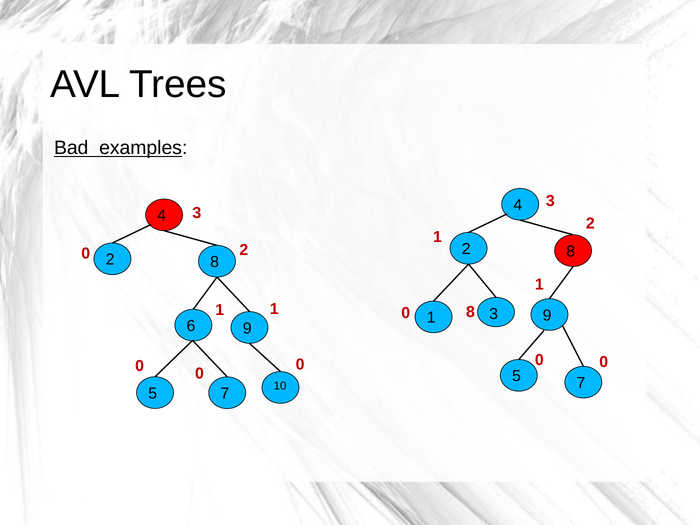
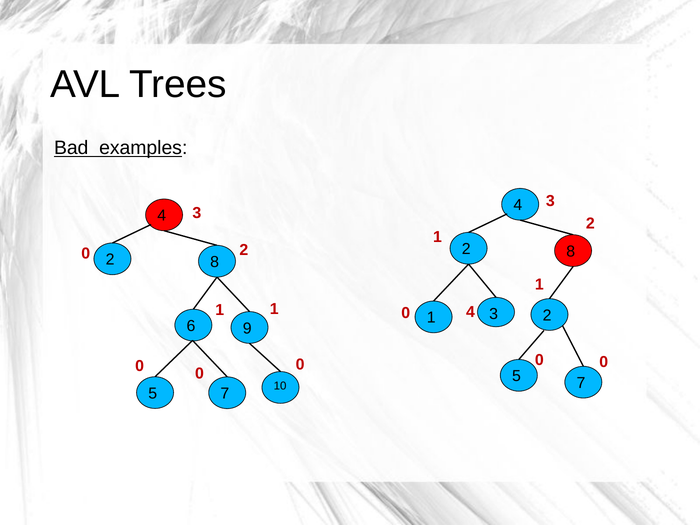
0 8: 8 -> 4
3 9: 9 -> 2
